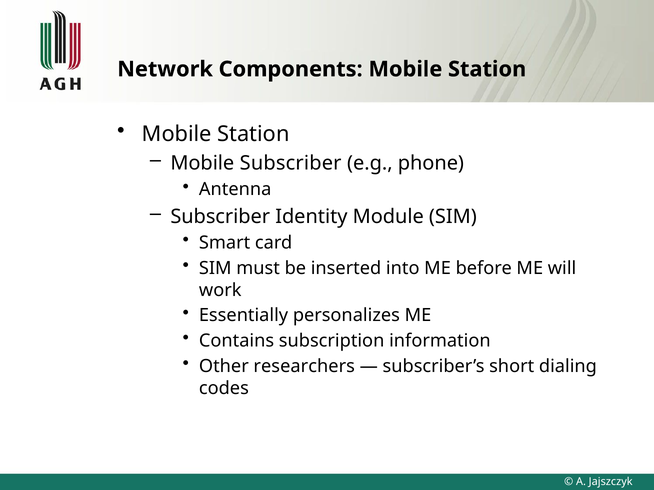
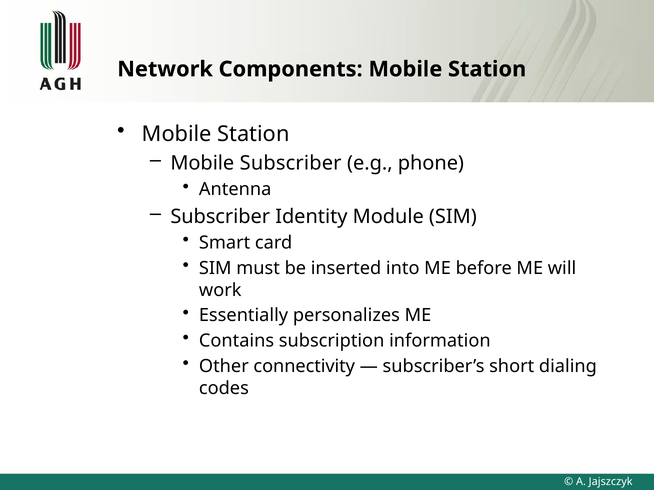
researchers: researchers -> connectivity
